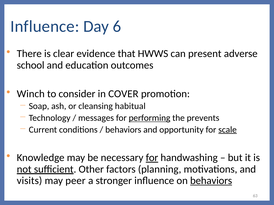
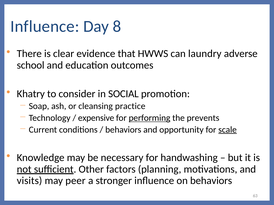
6: 6 -> 8
present: present -> laundry
Winch: Winch -> Khatry
COVER: COVER -> SOCIAL
habitual: habitual -> practice
messages: messages -> expensive
for at (152, 158) underline: present -> none
behaviors at (211, 181) underline: present -> none
